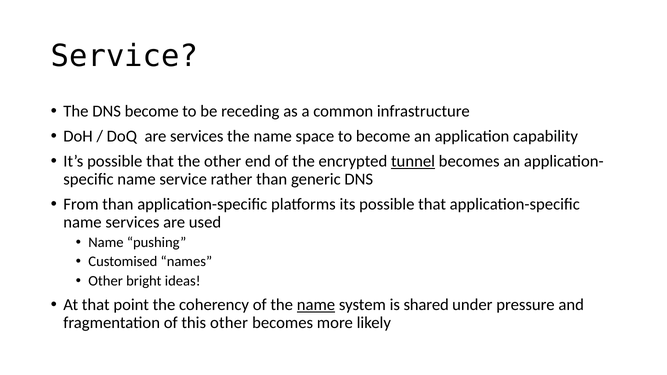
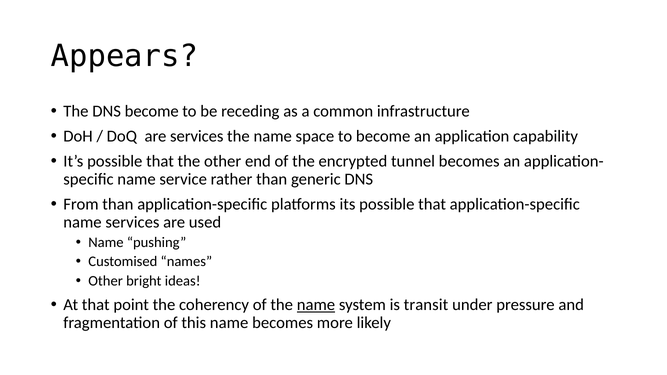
Service at (124, 56): Service -> Appears
tunnel underline: present -> none
shared: shared -> transit
this other: other -> name
